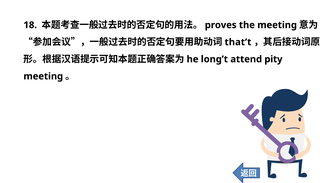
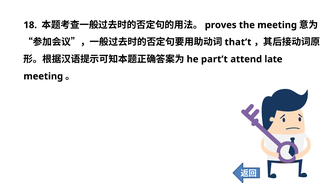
long’t: long’t -> part’t
pity: pity -> late
